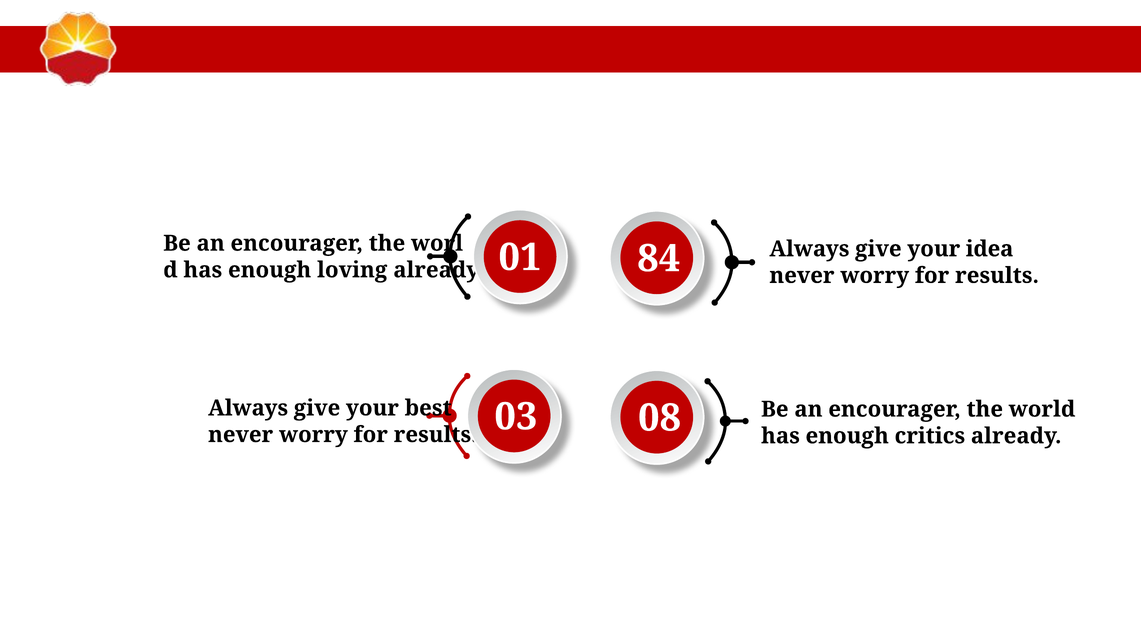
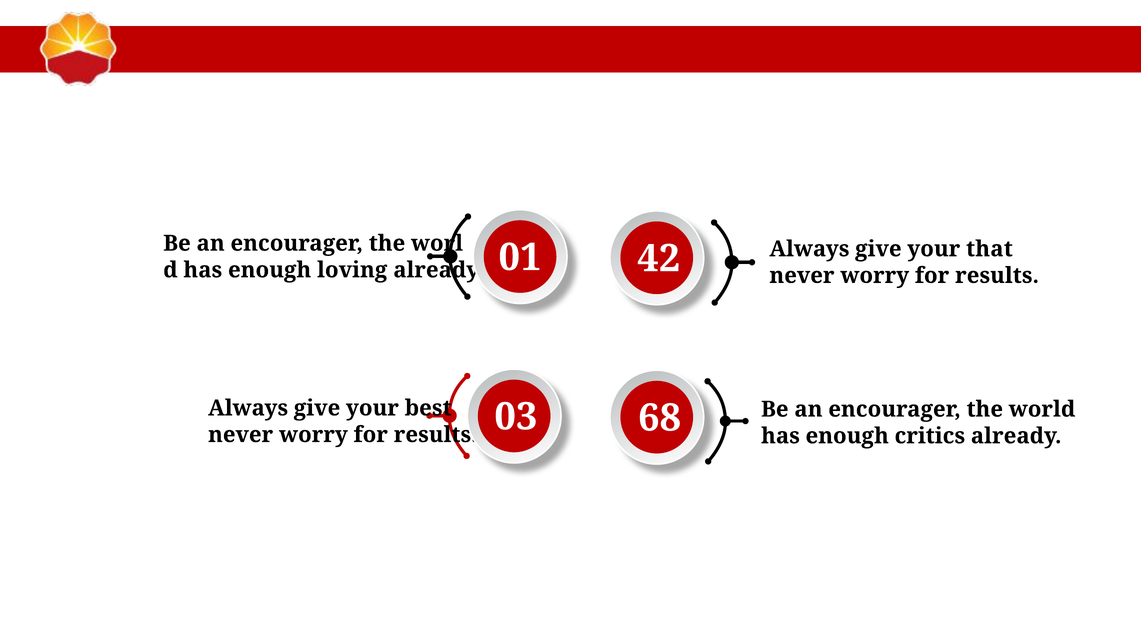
idea: idea -> that
84: 84 -> 42
08: 08 -> 68
